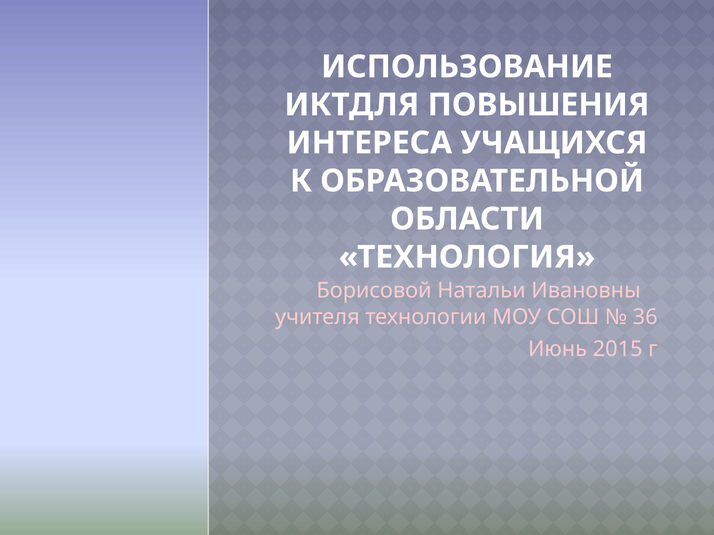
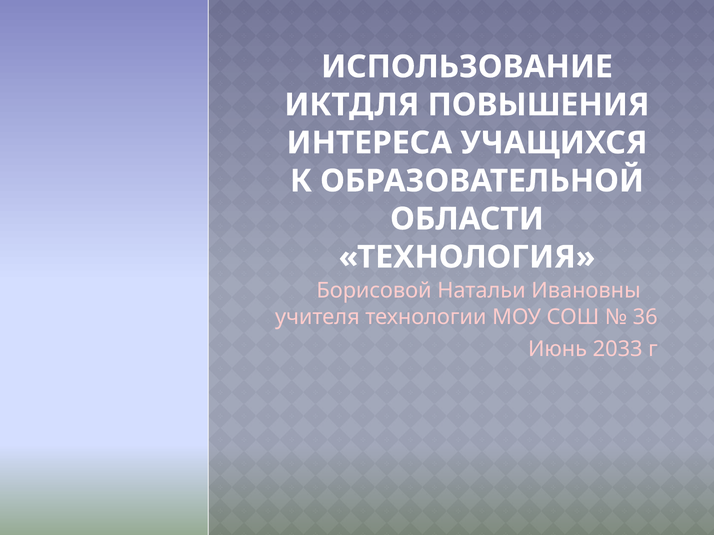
2015: 2015 -> 2033
